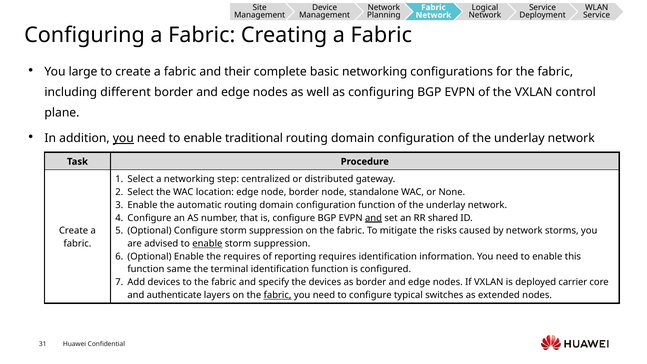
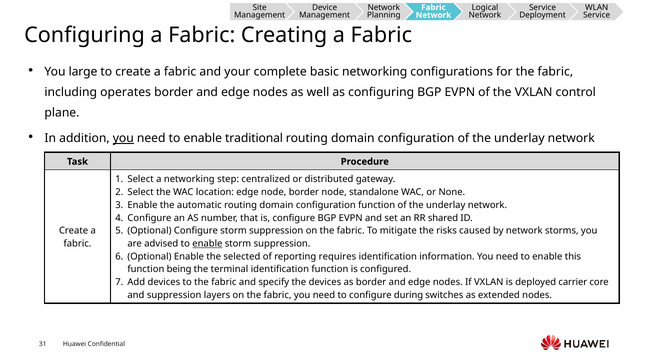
their: their -> your
different: different -> operates
and at (373, 218) underline: present -> none
the requires: requires -> selected
same: same -> being
and authenticate: authenticate -> suppression
fabric at (278, 295) underline: present -> none
typical: typical -> during
